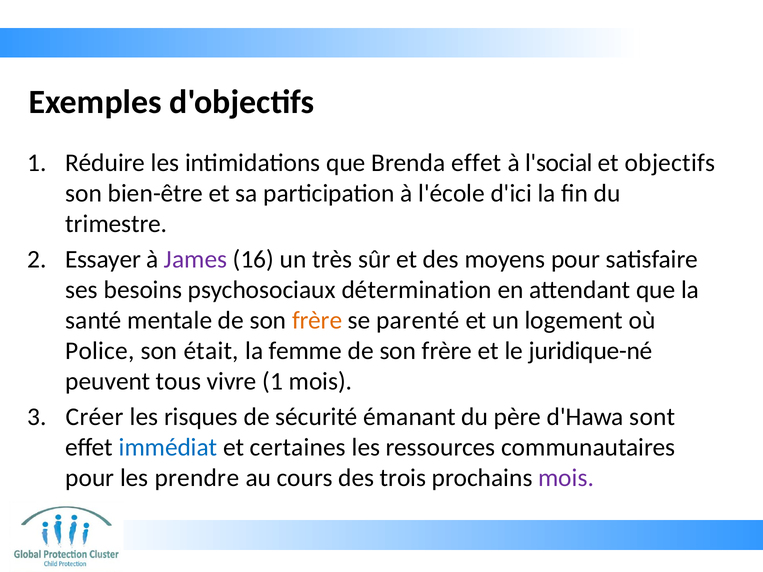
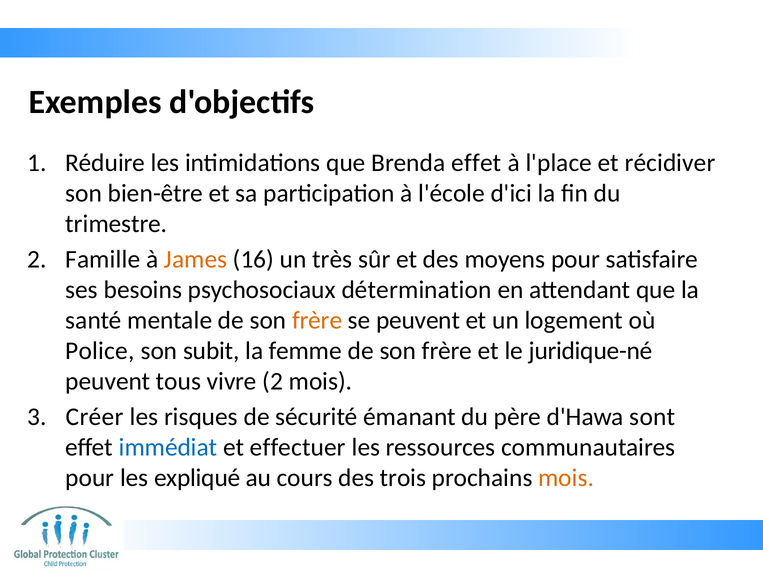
l'social: l'social -> l'place
objectifs: objectifs -> récidiver
Essayer: Essayer -> Famille
James colour: purple -> orange
se parenté: parenté -> peuvent
était: était -> subit
vivre 1: 1 -> 2
certaines: certaines -> effectuer
prendre: prendre -> expliqué
mois at (566, 478) colour: purple -> orange
